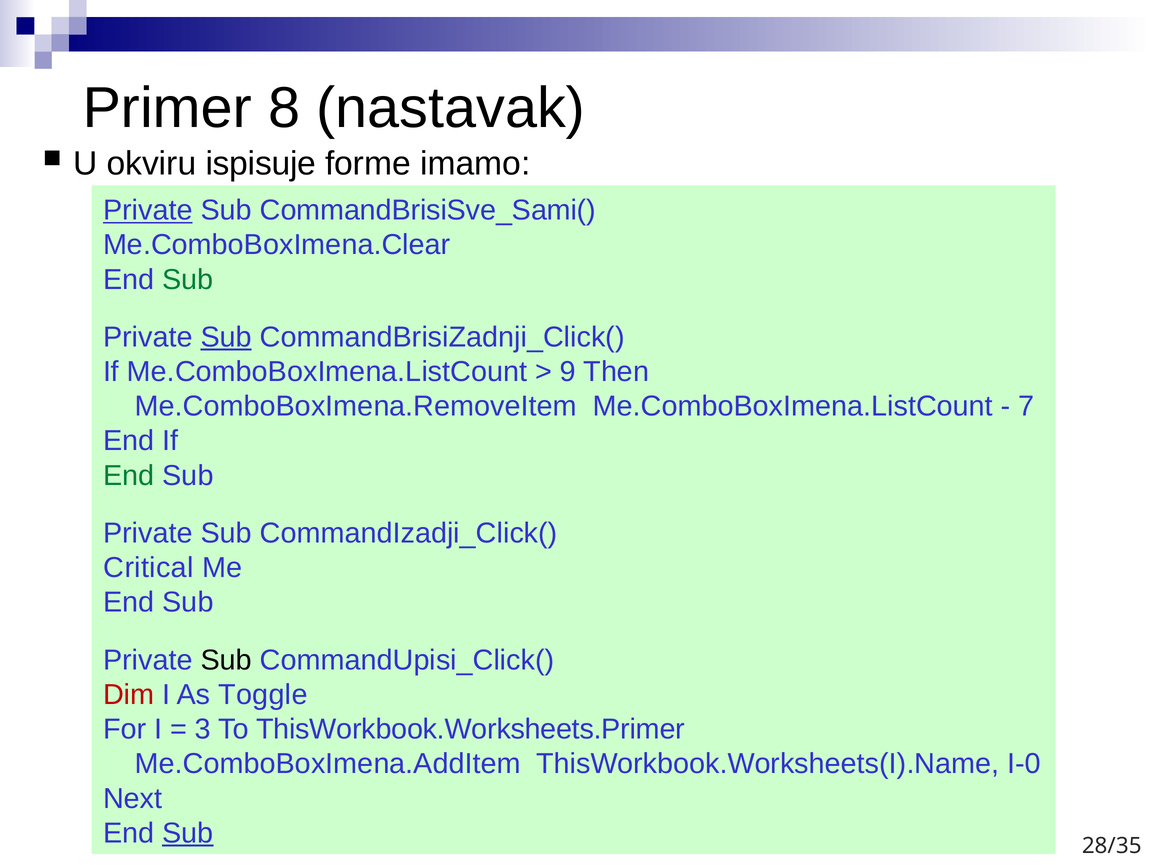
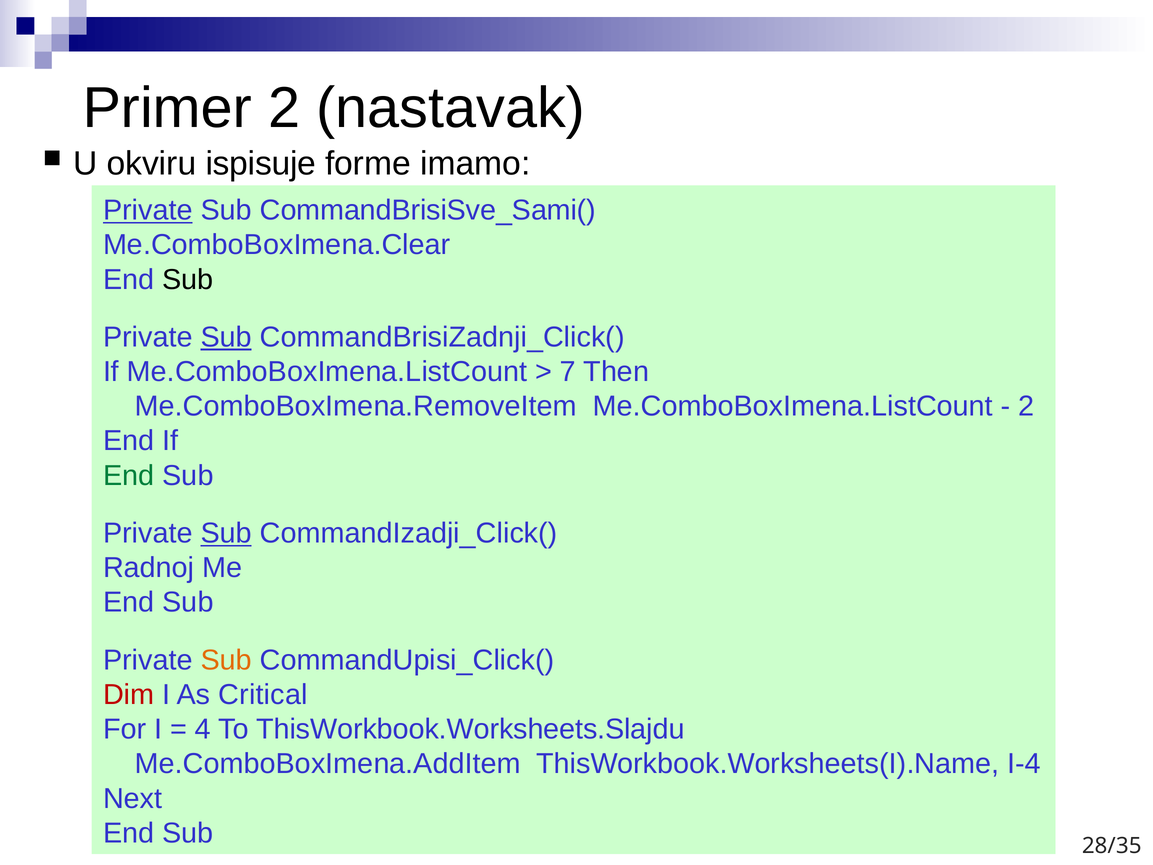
Primer 8: 8 -> 2
Sub at (188, 279) colour: green -> black
9: 9 -> 7
7 at (1026, 406): 7 -> 2
Sub at (226, 533) underline: none -> present
Critical: Critical -> Radnoj
Sub at (226, 660) colour: black -> orange
Toggle: Toggle -> Critical
3: 3 -> 4
ThisWorkbook.Worksheets.Primer: ThisWorkbook.Worksheets.Primer -> ThisWorkbook.Worksheets.Slajdu
I-0: I-0 -> I-4
Sub at (188, 833) underline: present -> none
